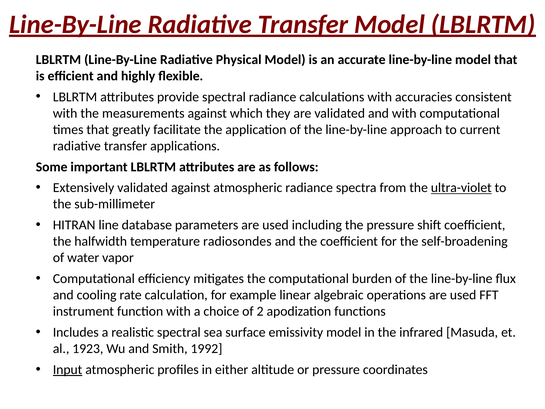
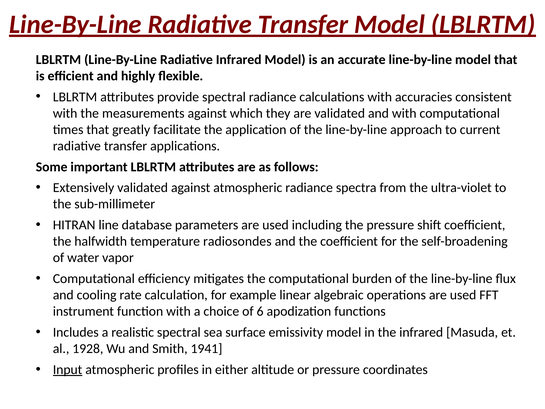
Radiative Physical: Physical -> Infrared
ultra-violet underline: present -> none
2: 2 -> 6
1923: 1923 -> 1928
1992: 1992 -> 1941
